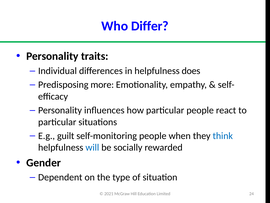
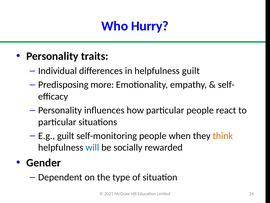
Differ: Differ -> Hurry
helpfulness does: does -> guilt
think colour: blue -> orange
